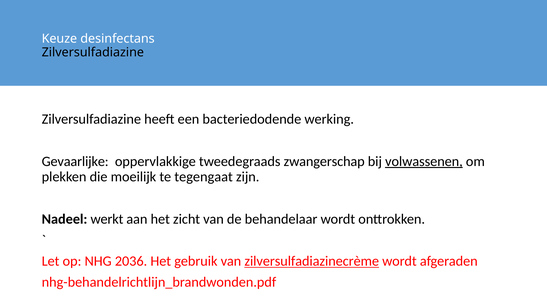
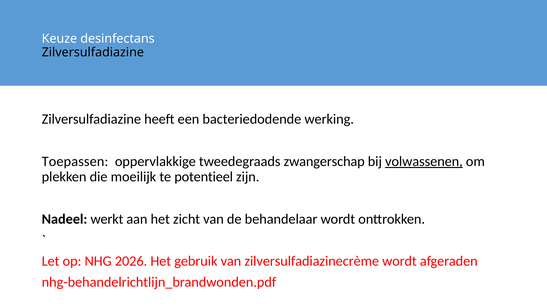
Gevaarlijke: Gevaarlijke -> Toepassen
tegengaat: tegengaat -> potentieel
2036: 2036 -> 2026
zilversulfadiazinecrème underline: present -> none
